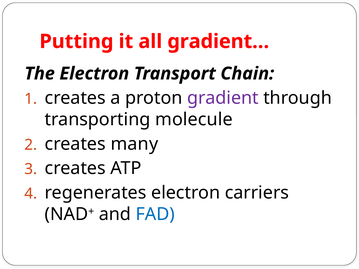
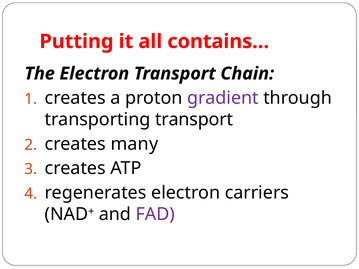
gradient…: gradient… -> contains…
transporting molecule: molecule -> transport
FAD colour: blue -> purple
